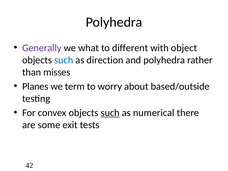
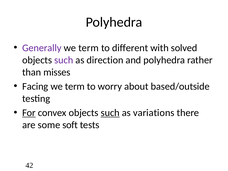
what at (89, 48): what -> term
object: object -> solved
such at (64, 60) colour: blue -> purple
Planes: Planes -> Facing
For underline: none -> present
numerical: numerical -> variations
exit: exit -> soft
